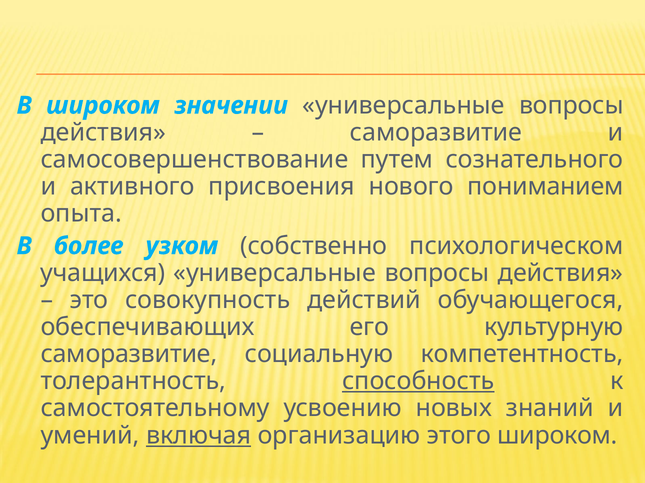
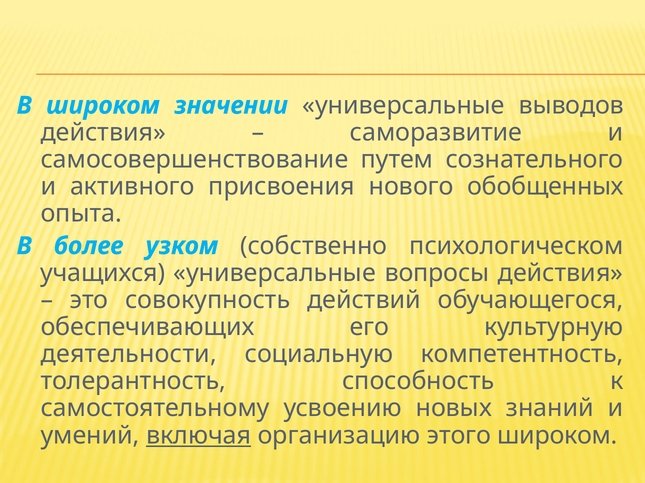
значении универсальные вопросы: вопросы -> выводов
пониманием: пониманием -> обобщенных
саморазвитие at (129, 355): саморазвитие -> деятельности
способность underline: present -> none
